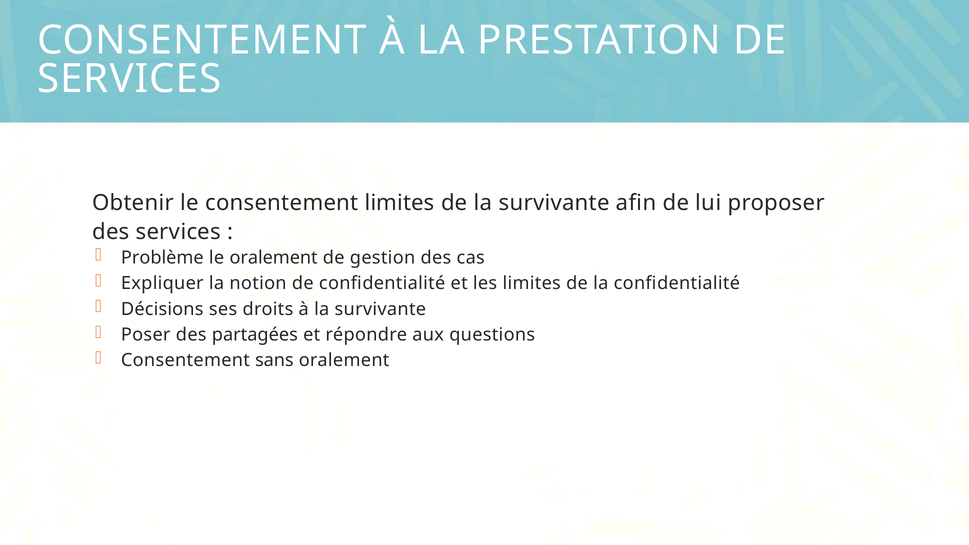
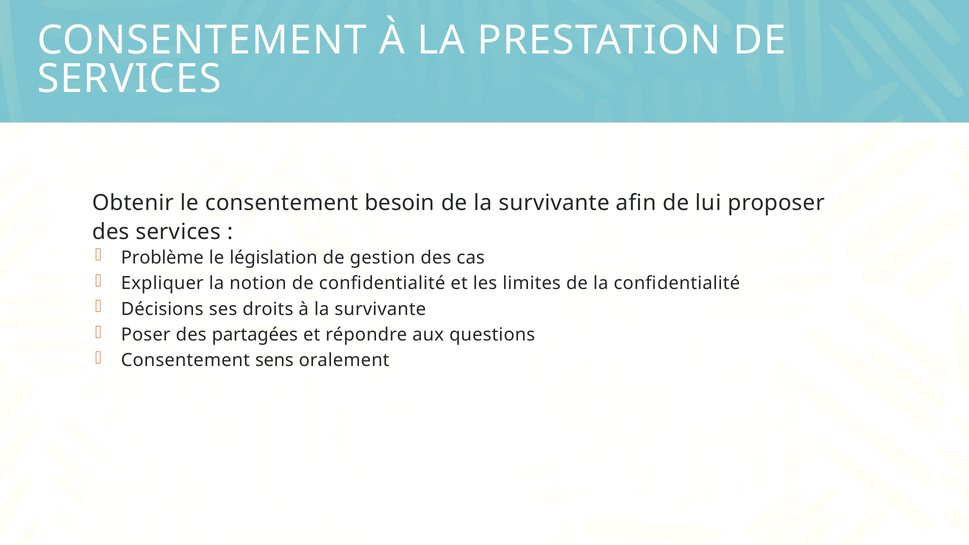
consentement limites: limites -> besoin
le oralement: oralement -> législation
sans: sans -> sens
